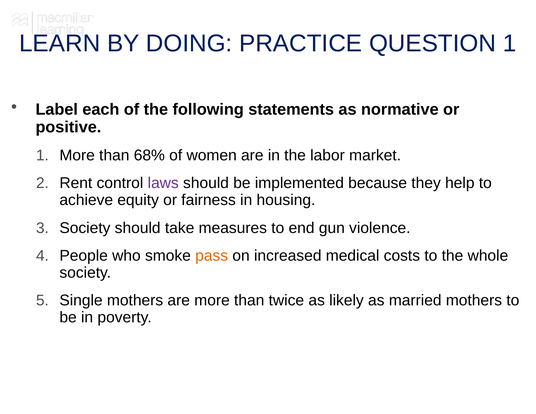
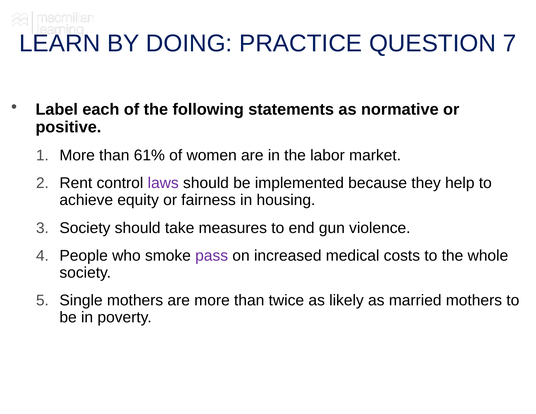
QUESTION 1: 1 -> 7
68%: 68% -> 61%
pass colour: orange -> purple
